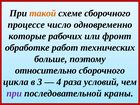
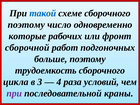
такой colour: orange -> blue
процессе at (26, 25): процессе -> поэтому
обработке: обработке -> сборочной
технических: технических -> подгоночных
относительно: относительно -> трудоемкость
